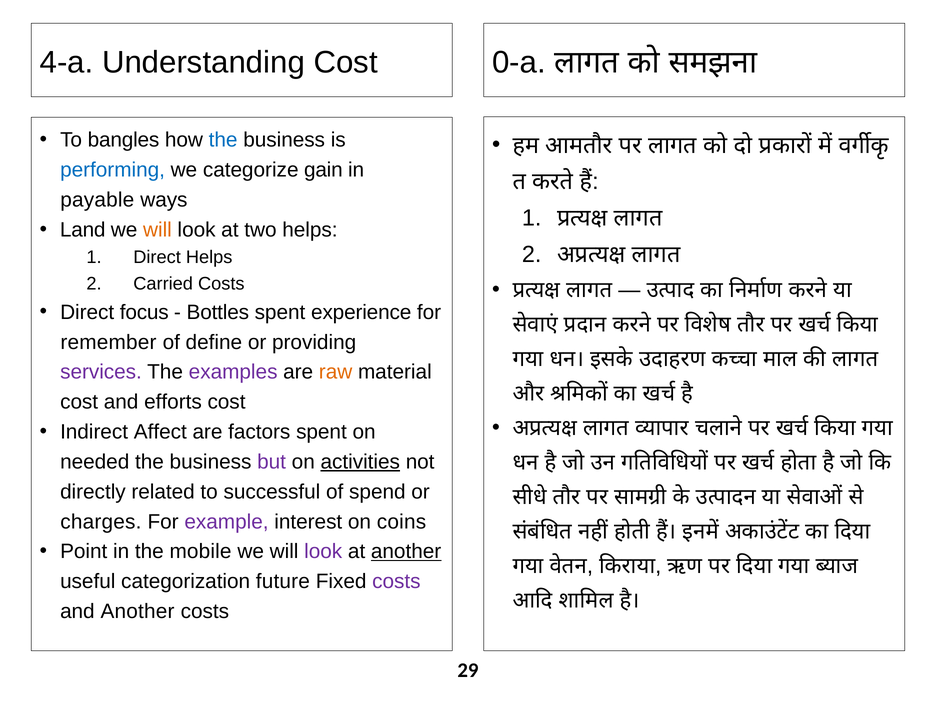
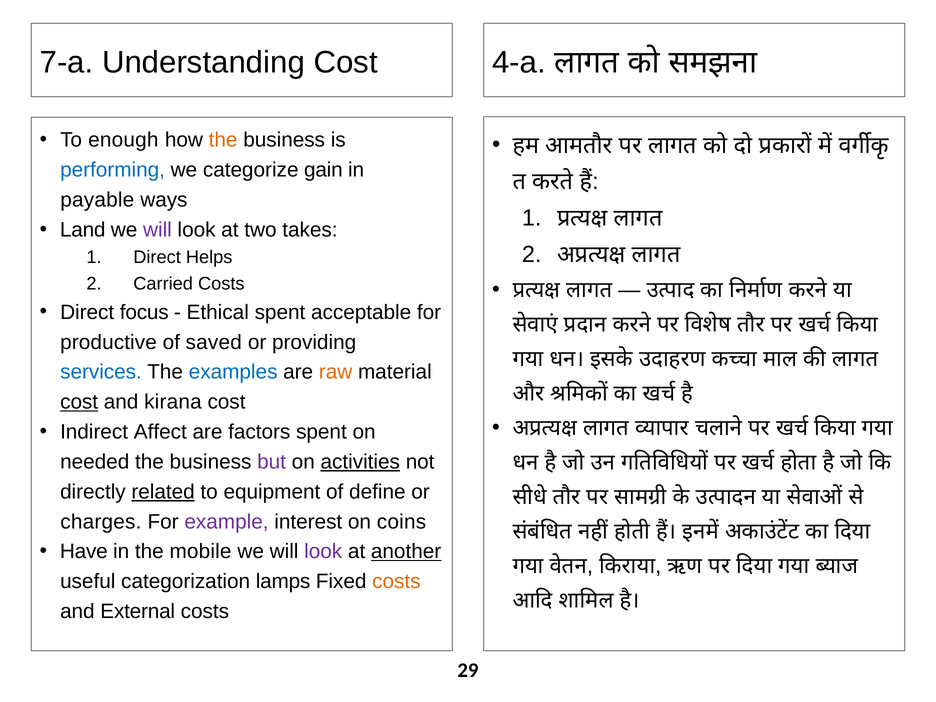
4-a: 4-a -> 7-a
0-a: 0-a -> 4-a
bangles: bangles -> enough
the at (223, 140) colour: blue -> orange
will at (157, 230) colour: orange -> purple
two helps: helps -> takes
Bottles: Bottles -> Ethical
experience: experience -> acceptable
remember: remember -> productive
define: define -> saved
services colour: purple -> blue
examples colour: purple -> blue
cost at (79, 402) underline: none -> present
efforts: efforts -> kirana
related underline: none -> present
successful: successful -> equipment
spend: spend -> define
Point: Point -> Have
future: future -> lamps
costs at (396, 582) colour: purple -> orange
and Another: Another -> External
